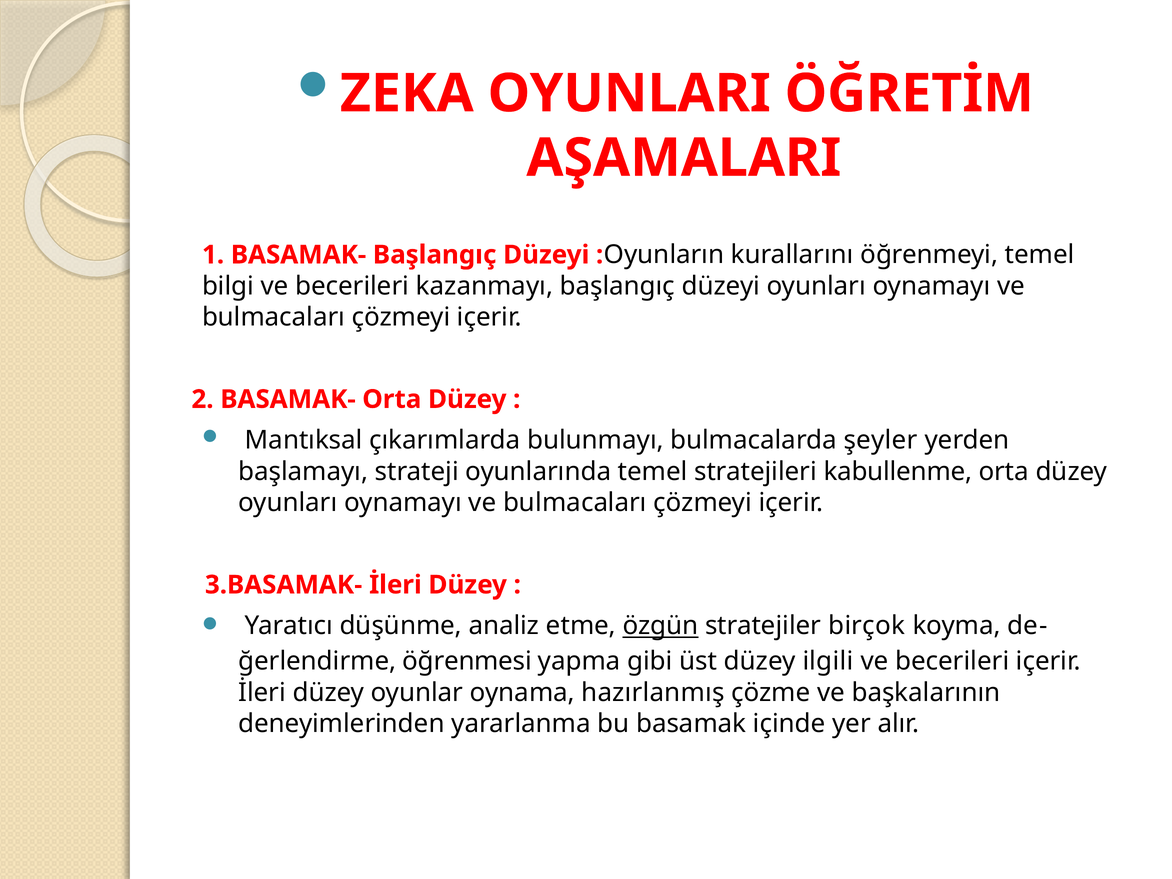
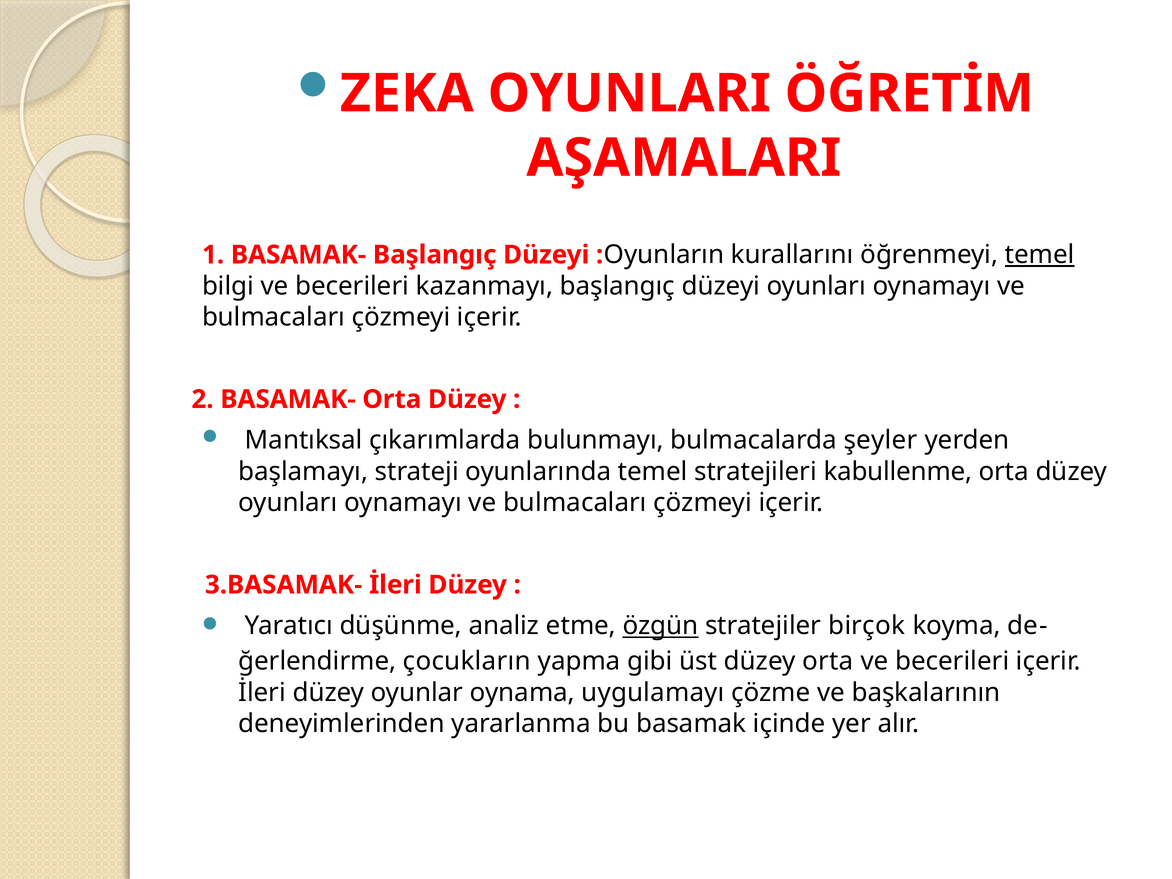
temel at (1040, 255) underline: none -> present
öğrenmesi: öğrenmesi -> çocukların
düzey ilgili: ilgili -> orta
hazırlanmış: hazırlanmış -> uygulamayı
